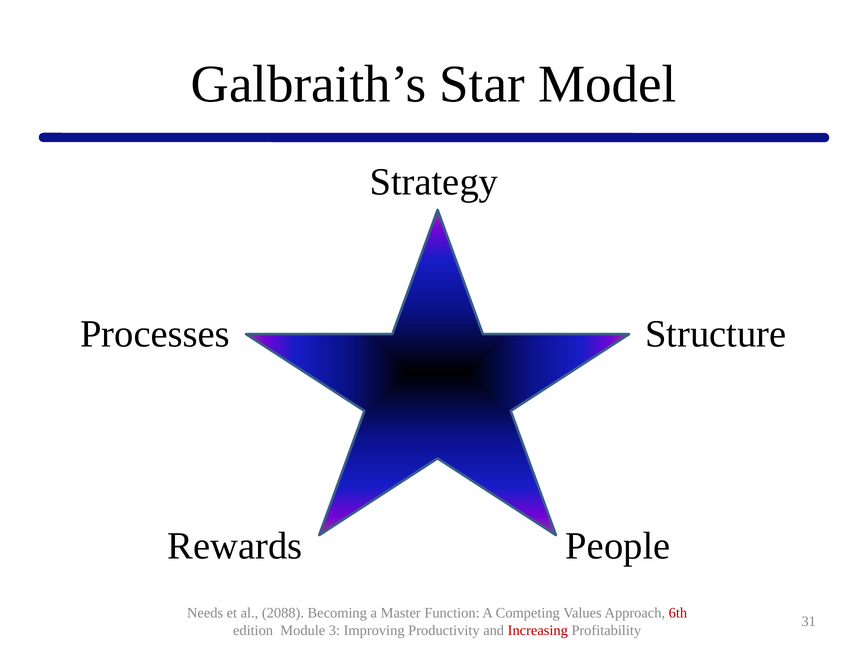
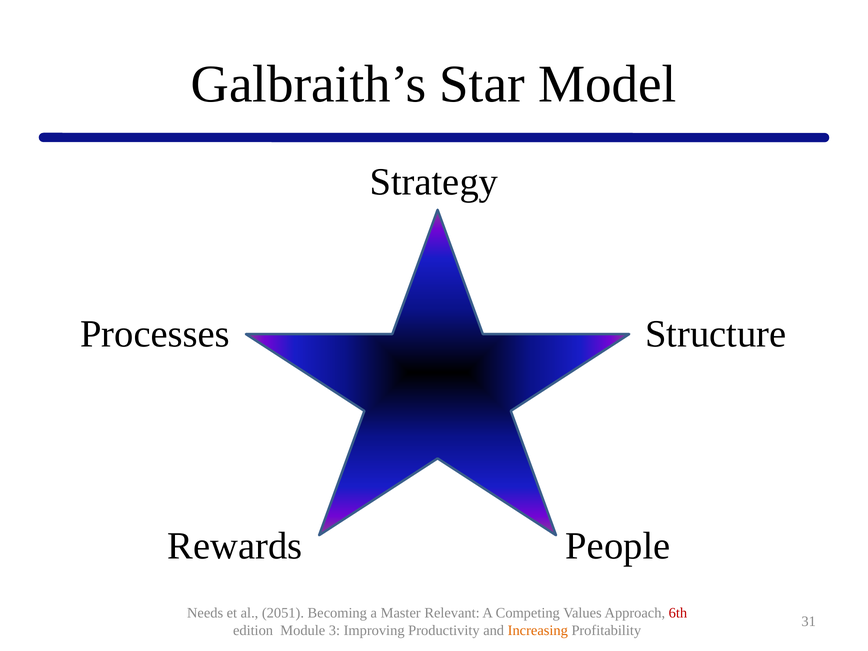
2088: 2088 -> 2051
Function: Function -> Relevant
Increasing colour: red -> orange
